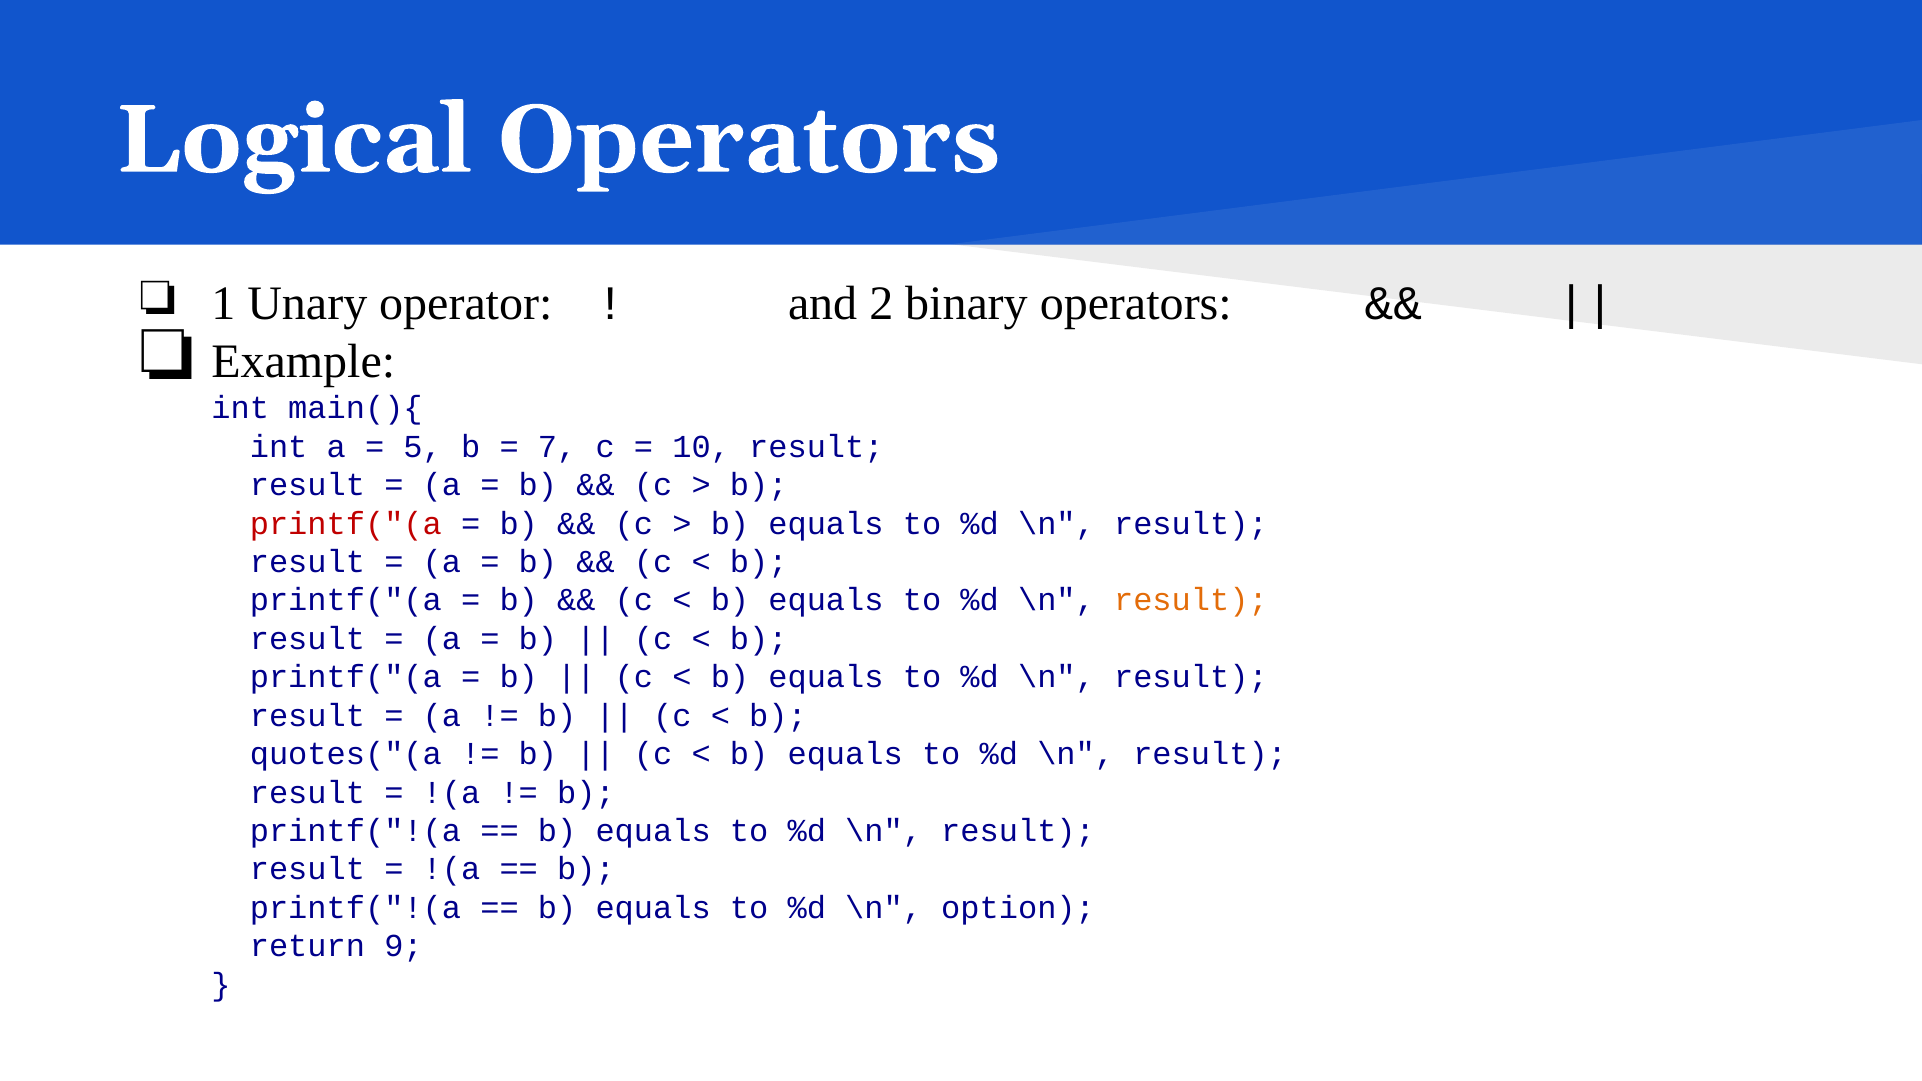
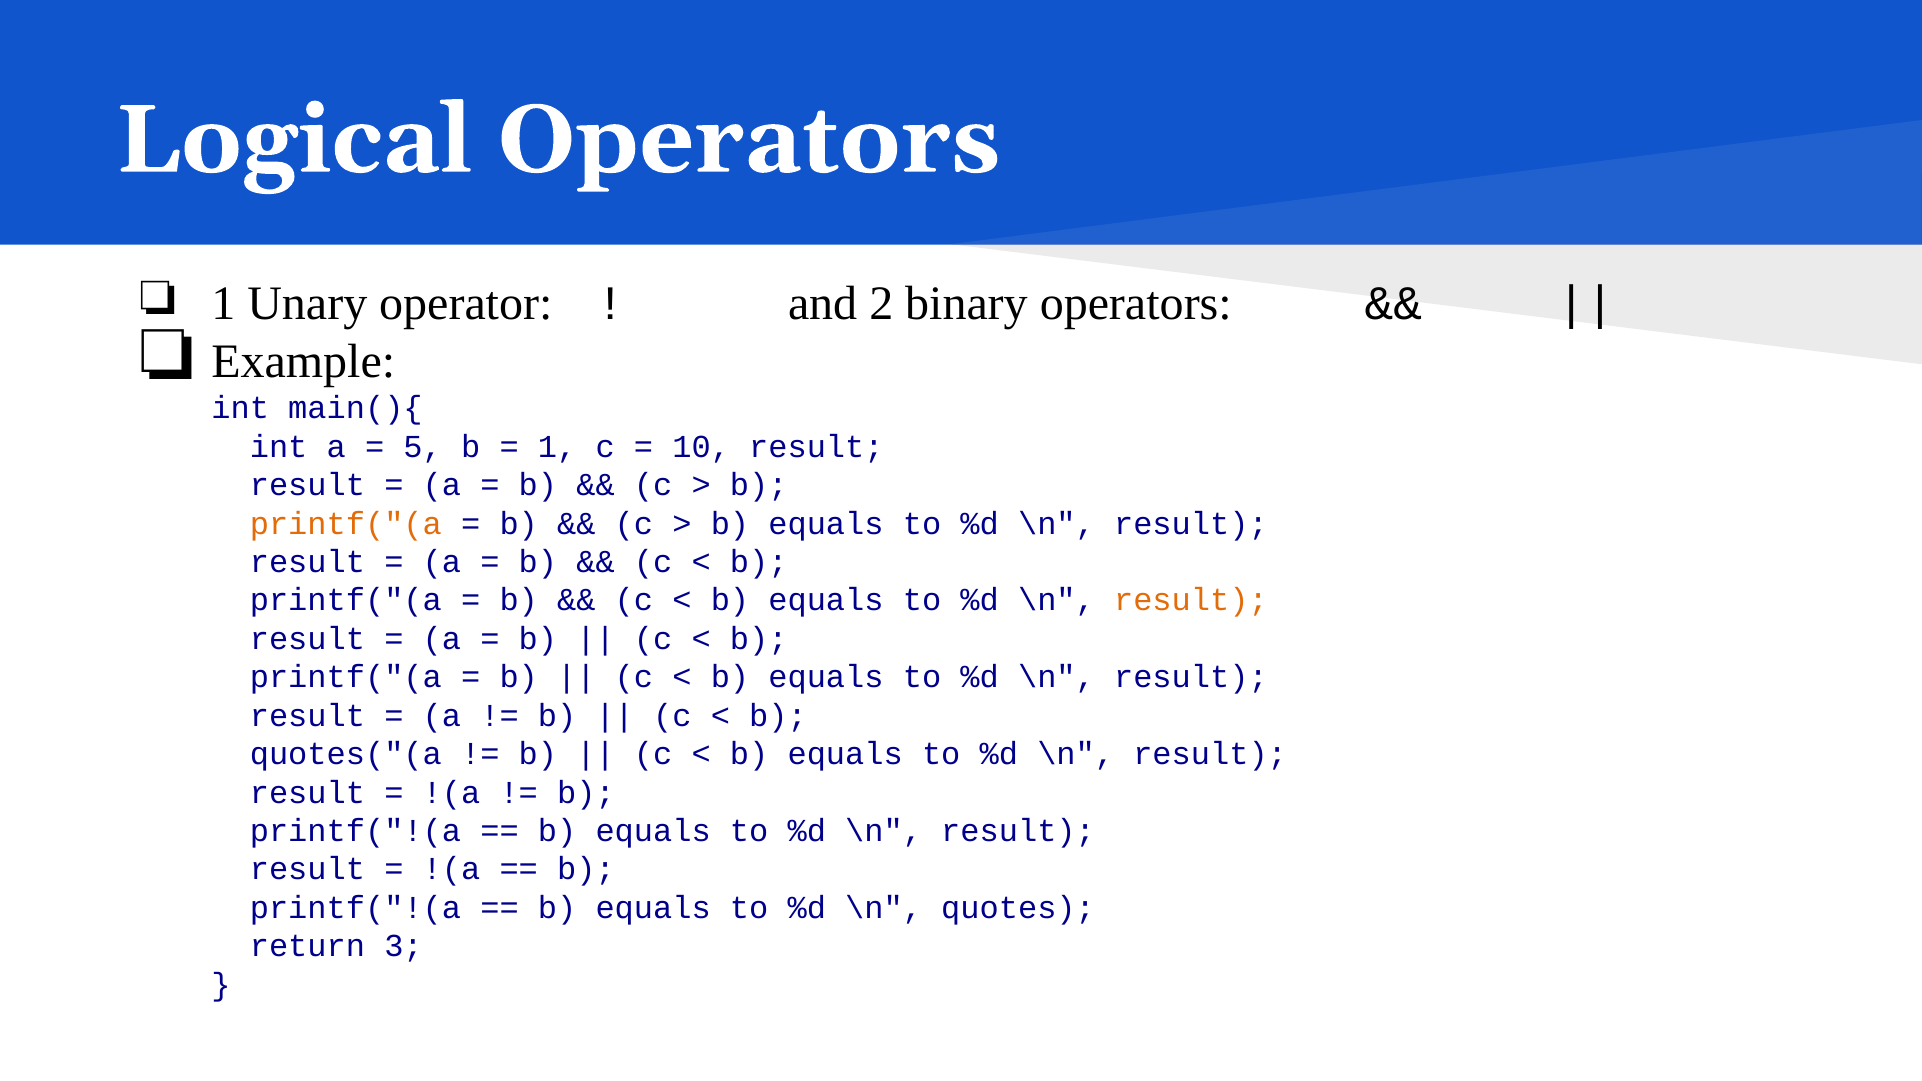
7 at (557, 447): 7 -> 1
printf("(a at (346, 524) colour: red -> orange
option: option -> quotes
9: 9 -> 3
